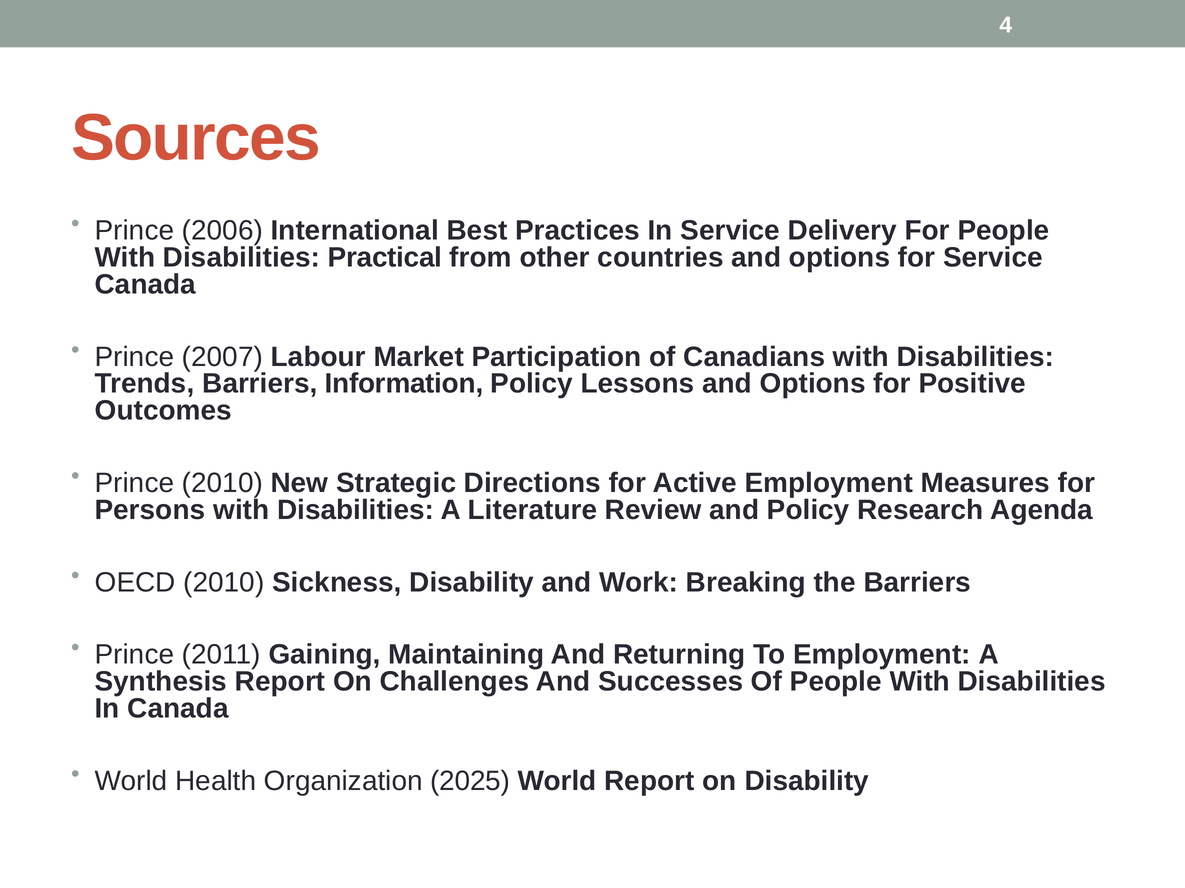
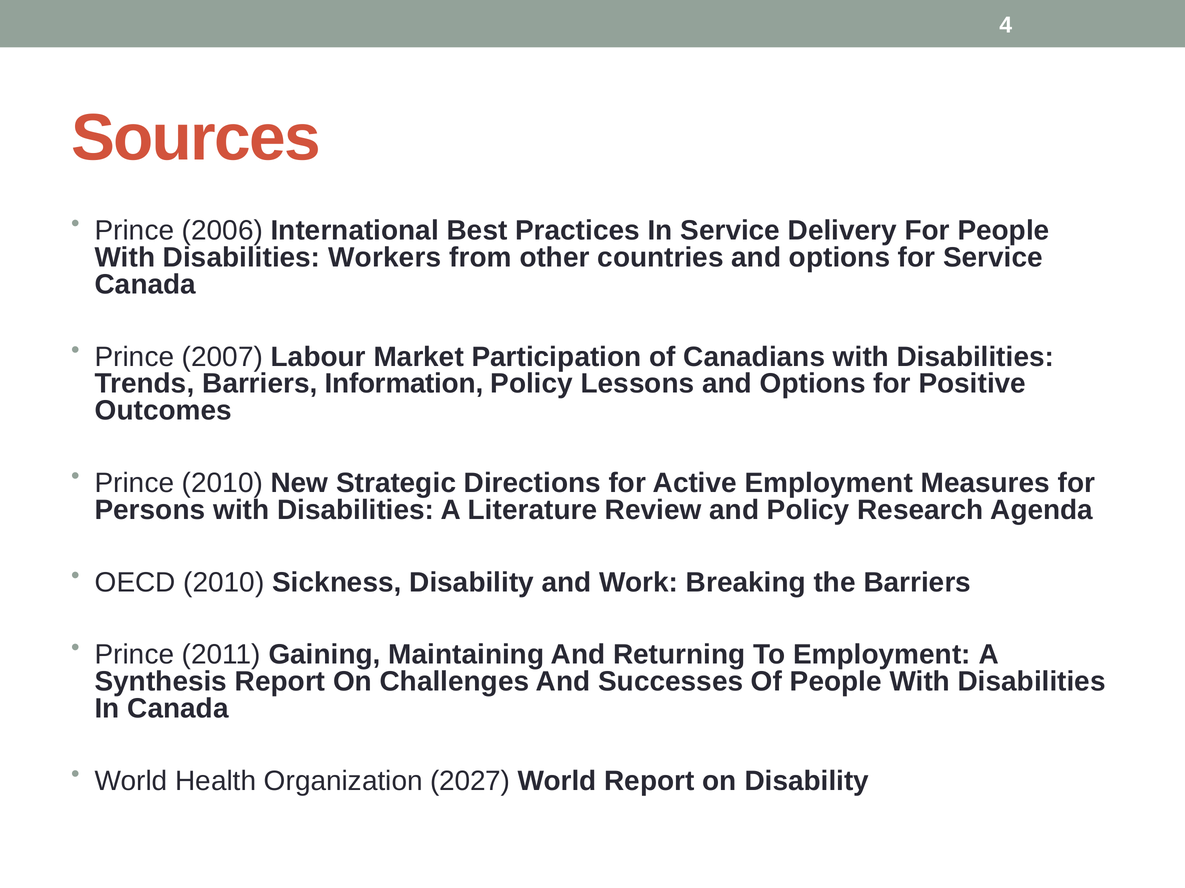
Practical: Practical -> Workers
2025: 2025 -> 2027
